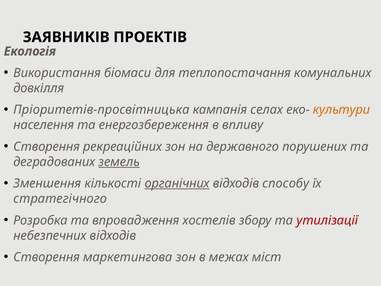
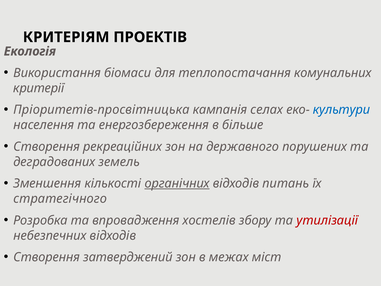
ЗАЯВНИКІВ: ЗАЯВНИКІВ -> КРИТЕРІЯМ
довкілля: довкілля -> критерії
культури colour: orange -> blue
впливу: впливу -> більше
земель underline: present -> none
способу: способу -> питань
маркетингова: маркетингова -> затверджений
